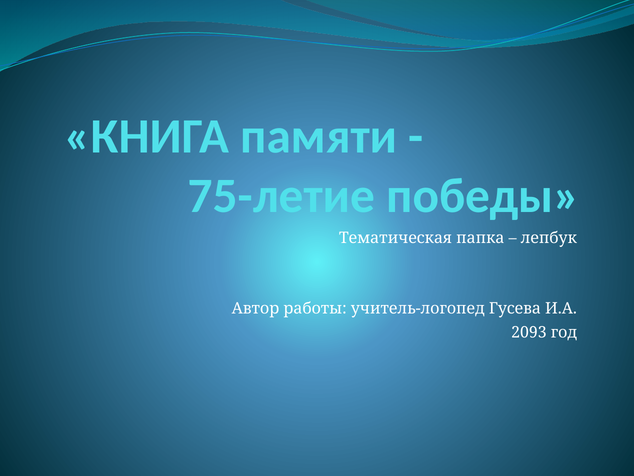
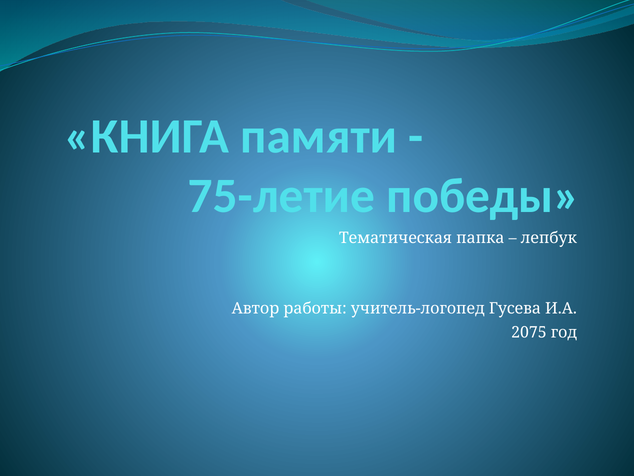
2093: 2093 -> 2075
